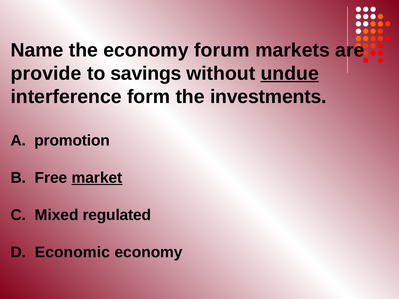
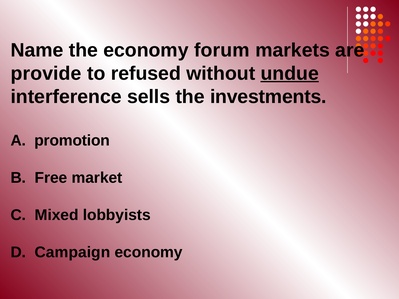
savings: savings -> refused
form: form -> sells
market underline: present -> none
regulated: regulated -> lobbyists
Economic: Economic -> Campaign
